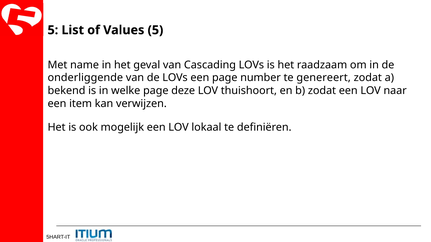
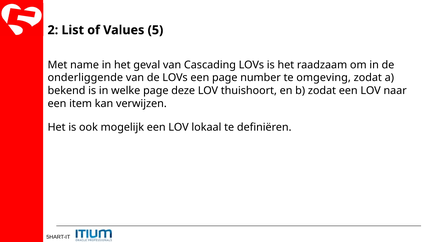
5 at (53, 30): 5 -> 2
genereert: genereert -> omgeving
